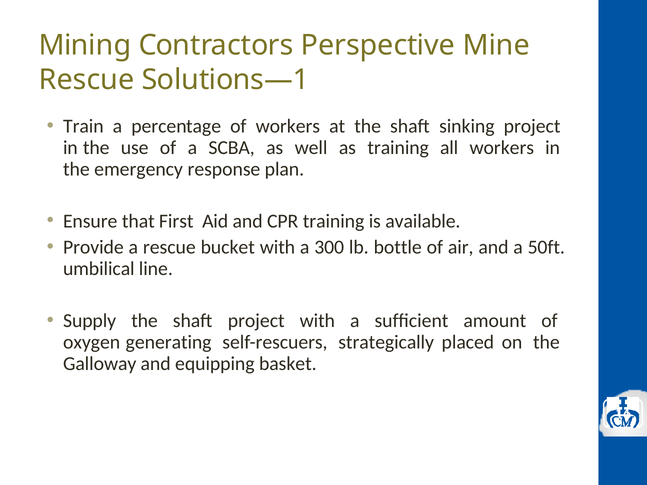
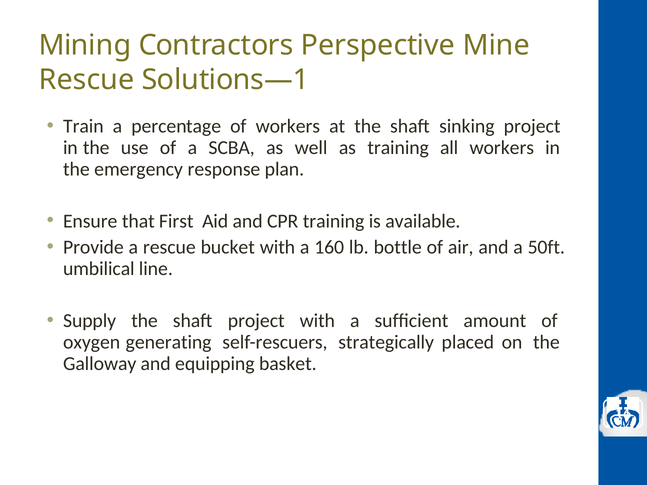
300: 300 -> 160
